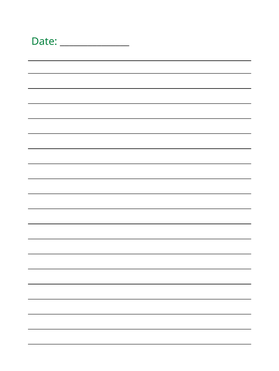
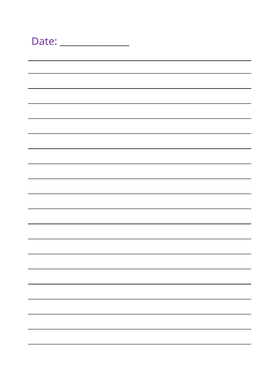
Date colour: green -> purple
